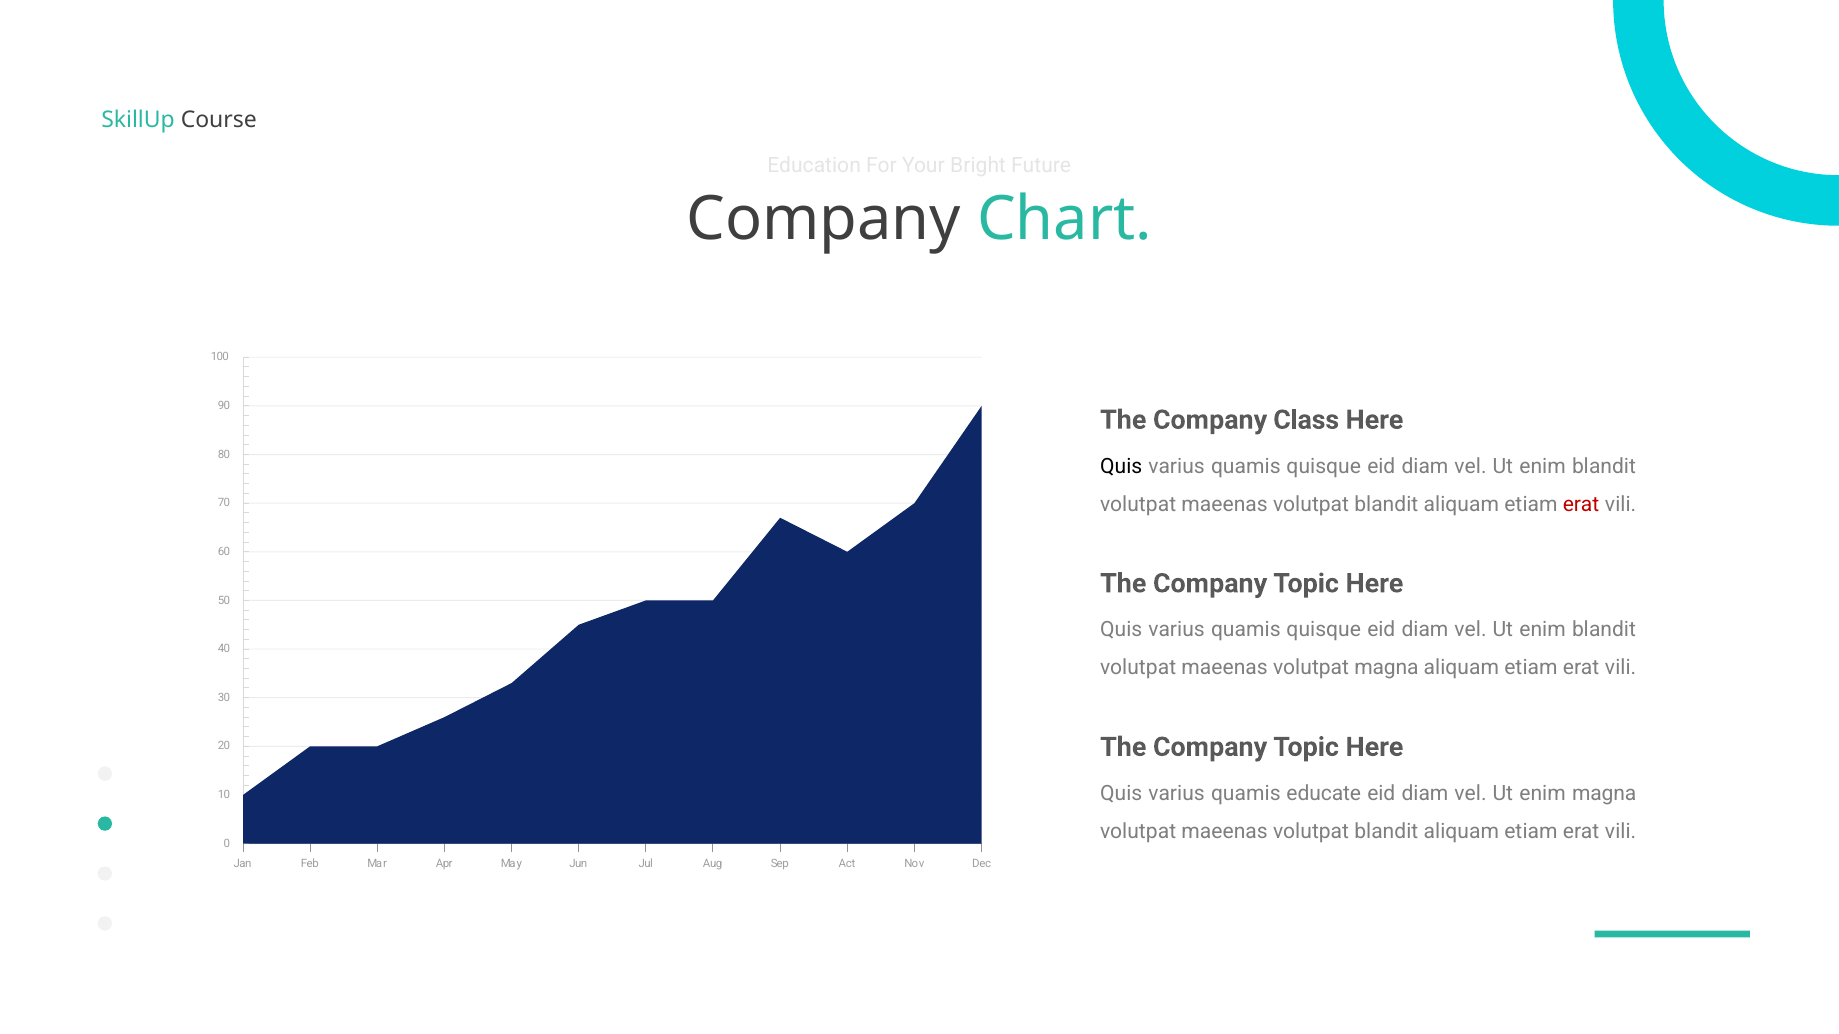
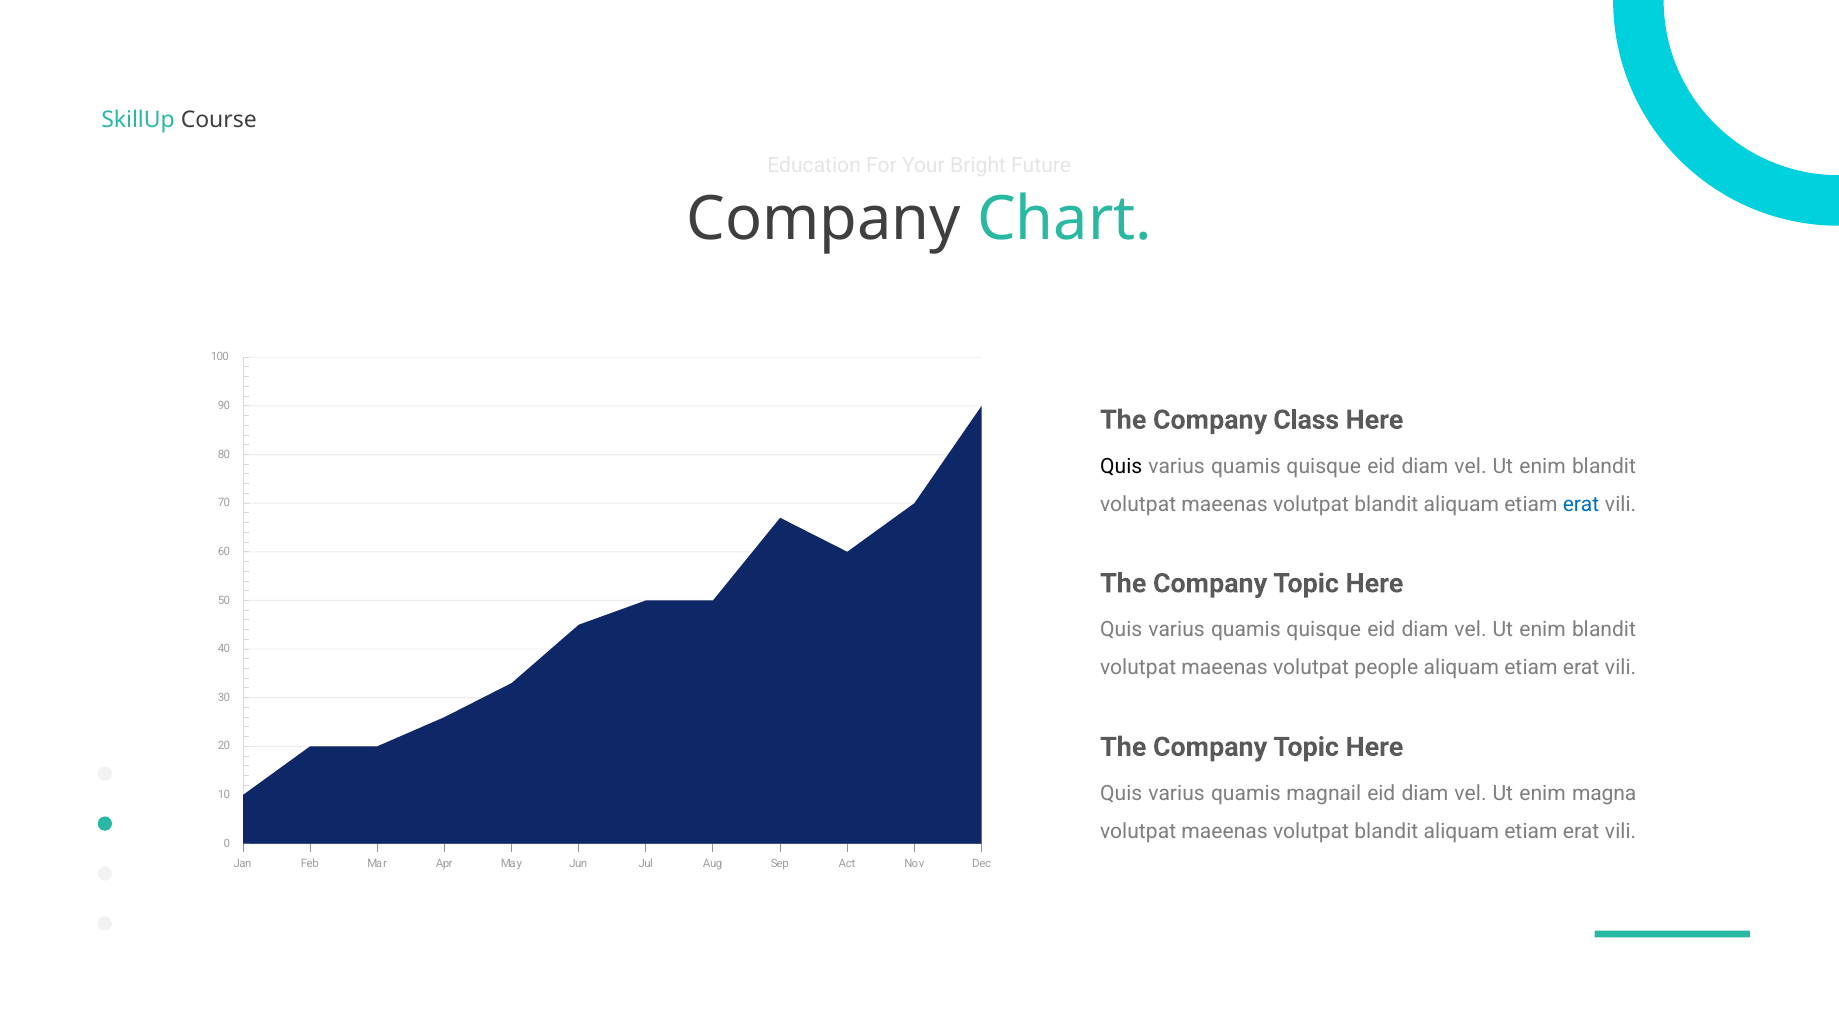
erat at (1581, 504) colour: red -> blue
volutpat magna: magna -> people
educate: educate -> magnail
